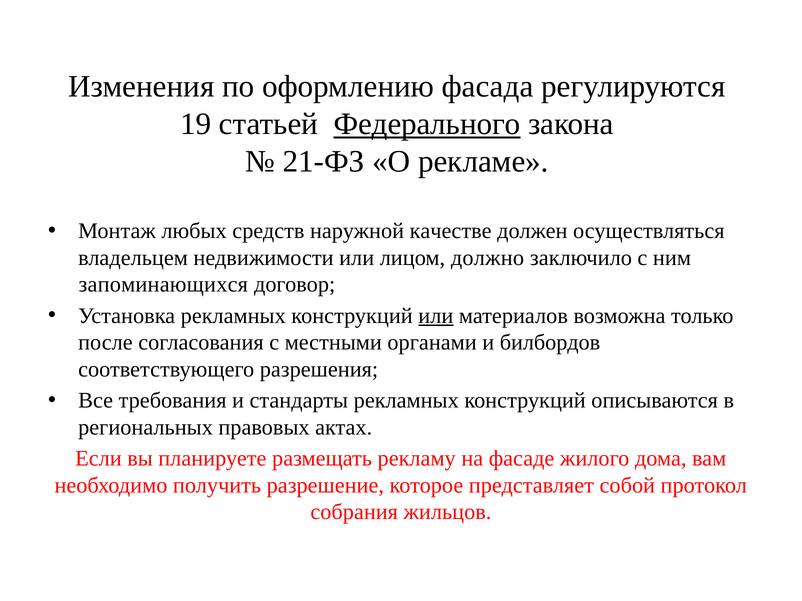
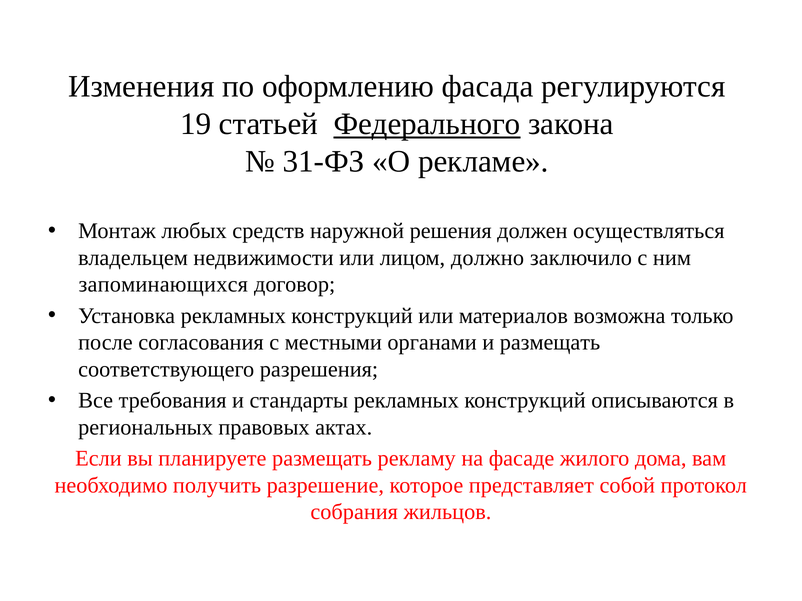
21-ФЗ: 21-ФЗ -> 31-ФЗ
качестве: качестве -> решения
или at (436, 316) underline: present -> none
и билбордов: билбордов -> размещать
